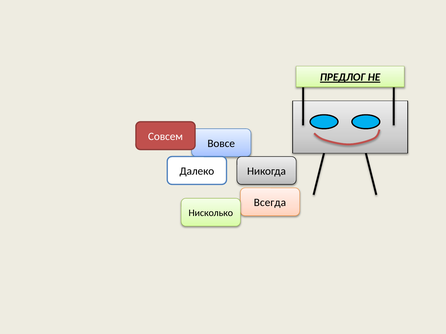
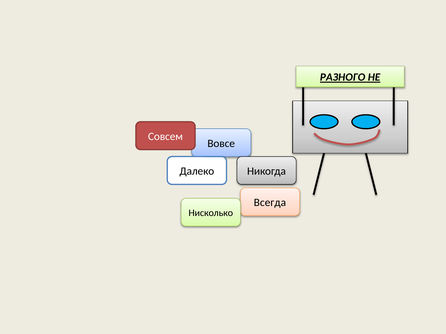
ПРЕДЛОГ: ПРЕДЛОГ -> РАЗНОГО
